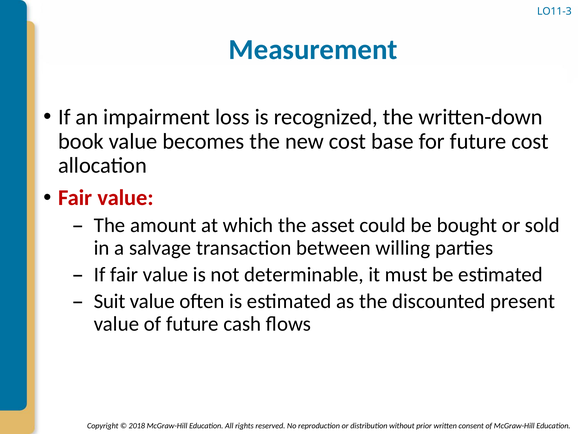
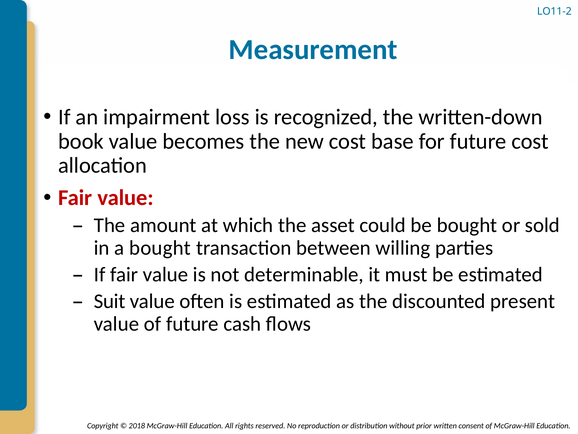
LO11-3: LO11-3 -> LO11-2
a salvage: salvage -> bought
